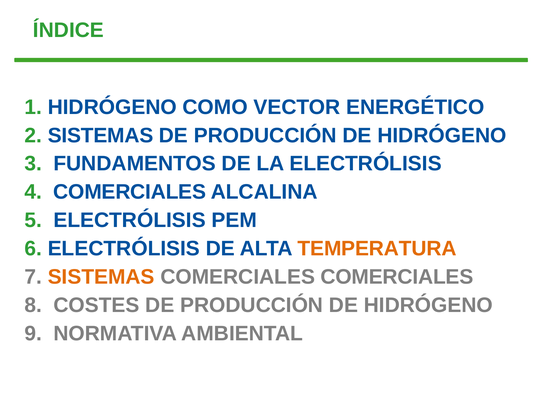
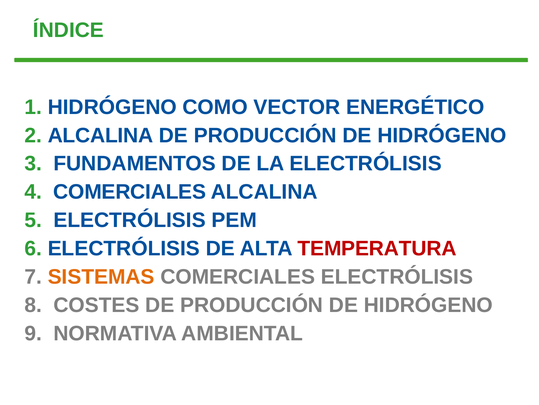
2 SISTEMAS: SISTEMAS -> ALCALINA
TEMPERATURA colour: orange -> red
COMERCIALES COMERCIALES: COMERCIALES -> ELECTRÓLISIS
